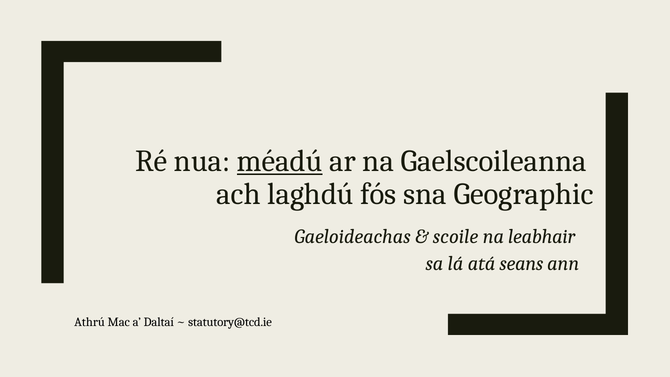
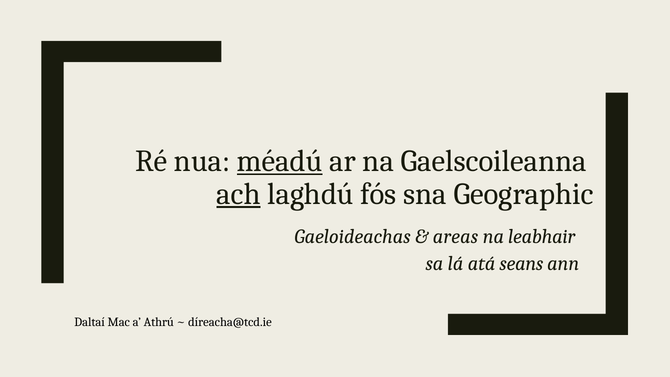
ach underline: none -> present
scoile: scoile -> areas
Athrú: Athrú -> Daltaí
Daltaí: Daltaí -> Athrú
statutory@tcd.ie: statutory@tcd.ie -> díreacha@tcd.ie
